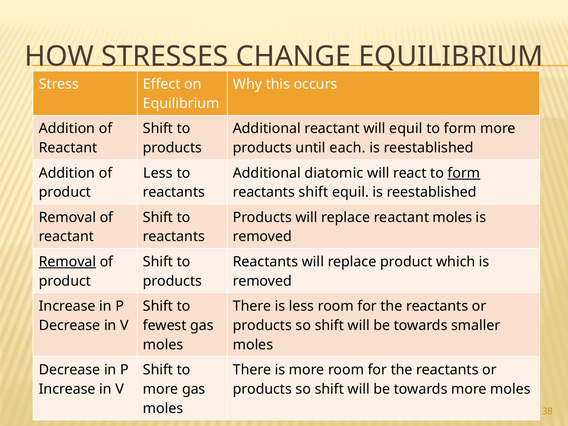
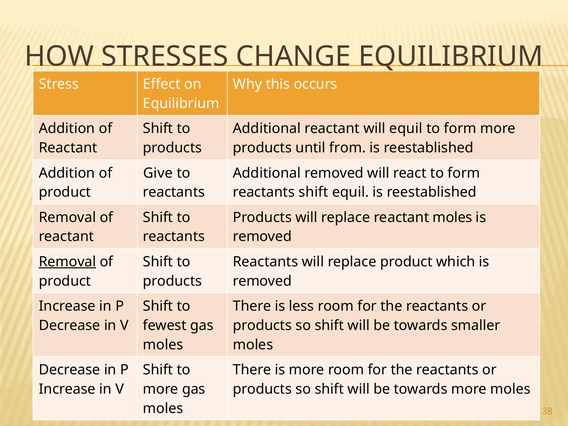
each: each -> from
Less at (158, 173): Less -> Give
Additional diatomic: diatomic -> removed
form at (464, 173) underline: present -> none
